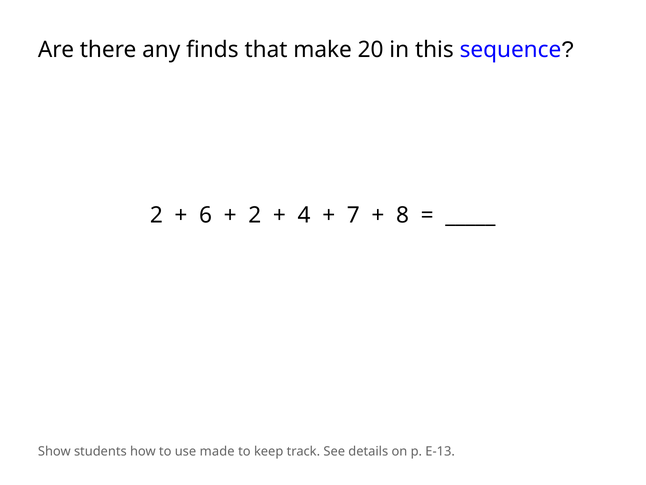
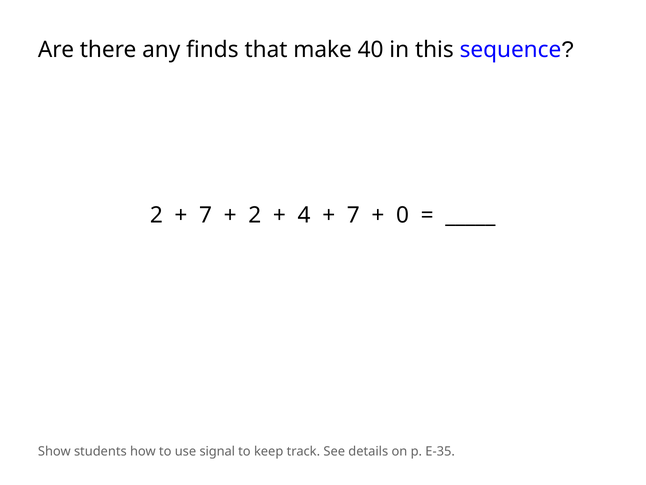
20: 20 -> 40
6 at (206, 215): 6 -> 7
8: 8 -> 0
made: made -> signal
E-13: E-13 -> E-35
